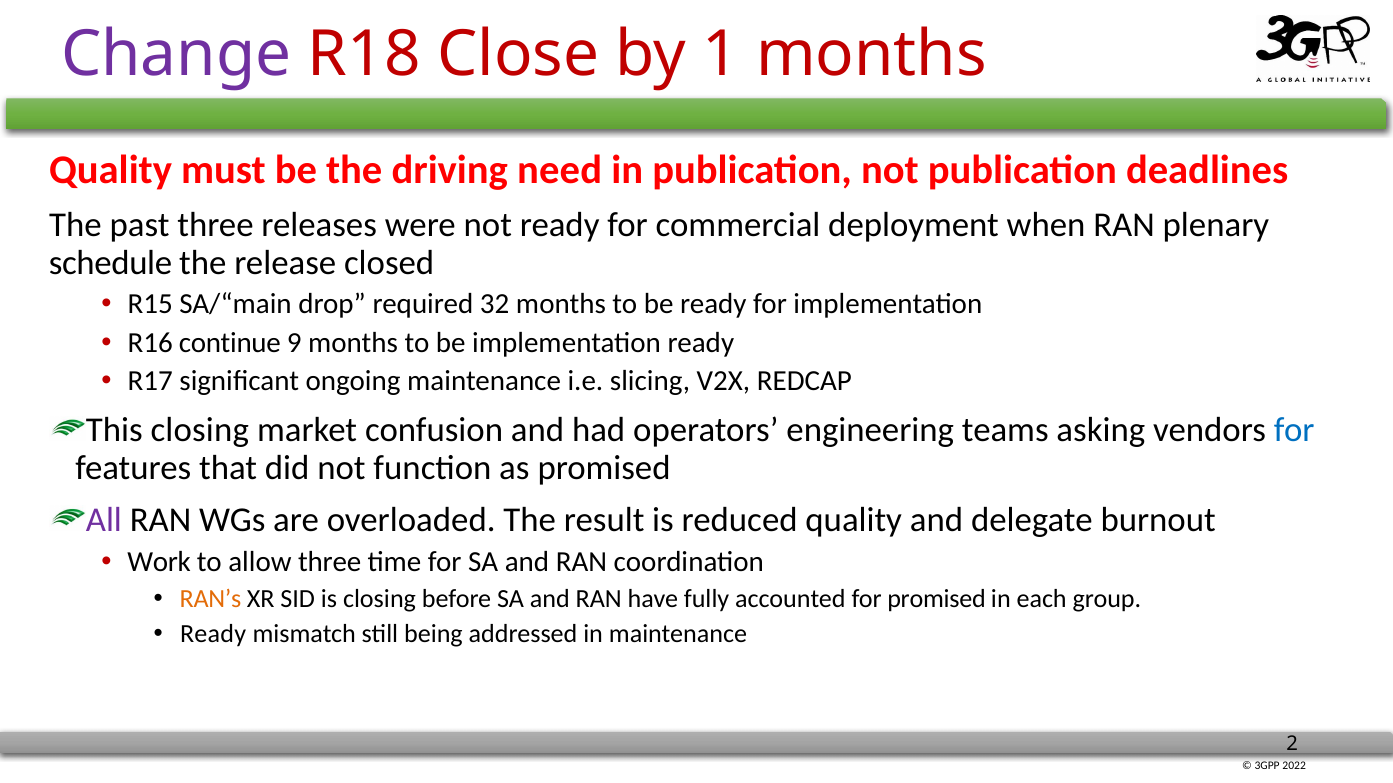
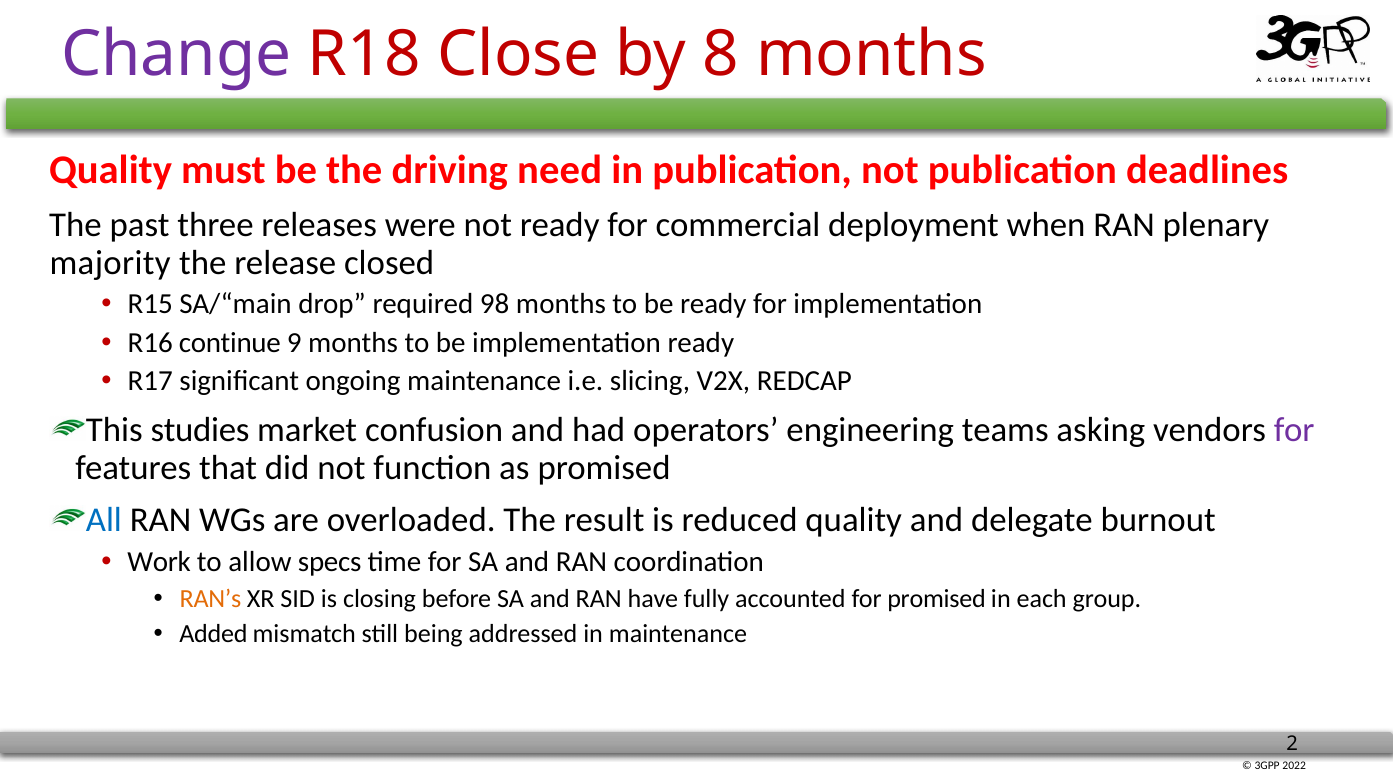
1: 1 -> 8
schedule: schedule -> majority
32: 32 -> 98
This closing: closing -> studies
for at (1294, 431) colour: blue -> purple
All colour: purple -> blue
allow three: three -> specs
Ready at (213, 635): Ready -> Added
